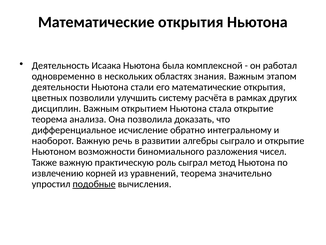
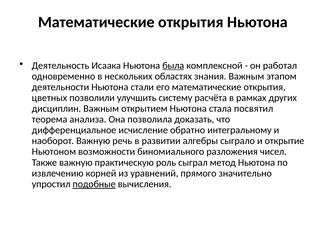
была underline: none -> present
стала открытие: открытие -> посвятил
уравнений теорема: теорема -> прямого
